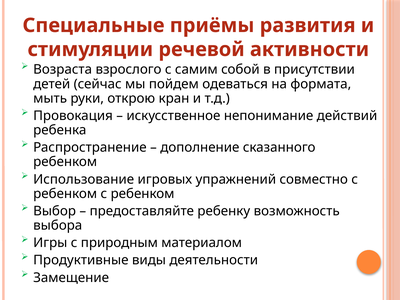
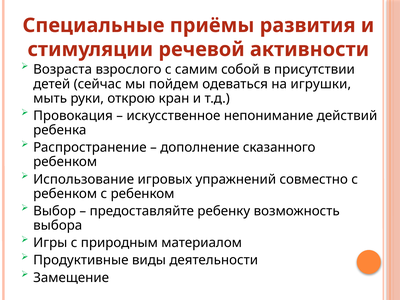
формата: формата -> игрушки
